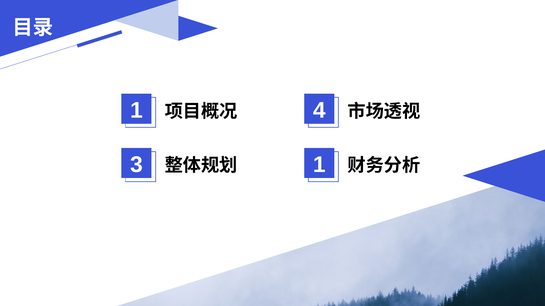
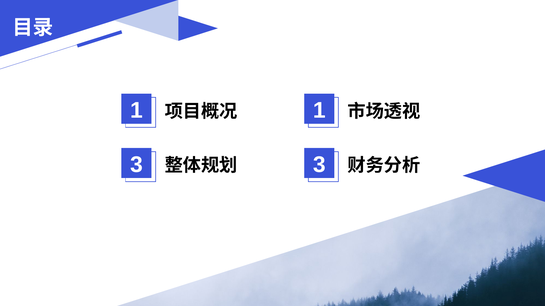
4 at (319, 111): 4 -> 1
1 at (319, 165): 1 -> 3
